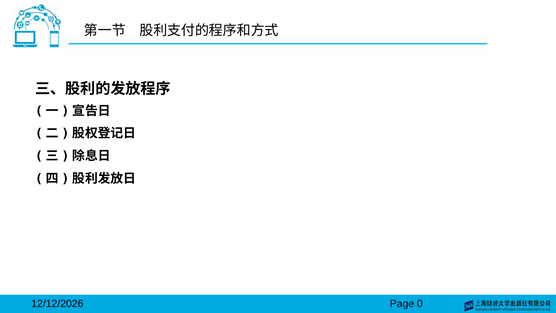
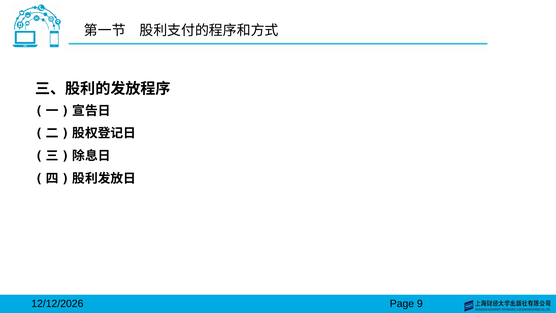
0: 0 -> 9
